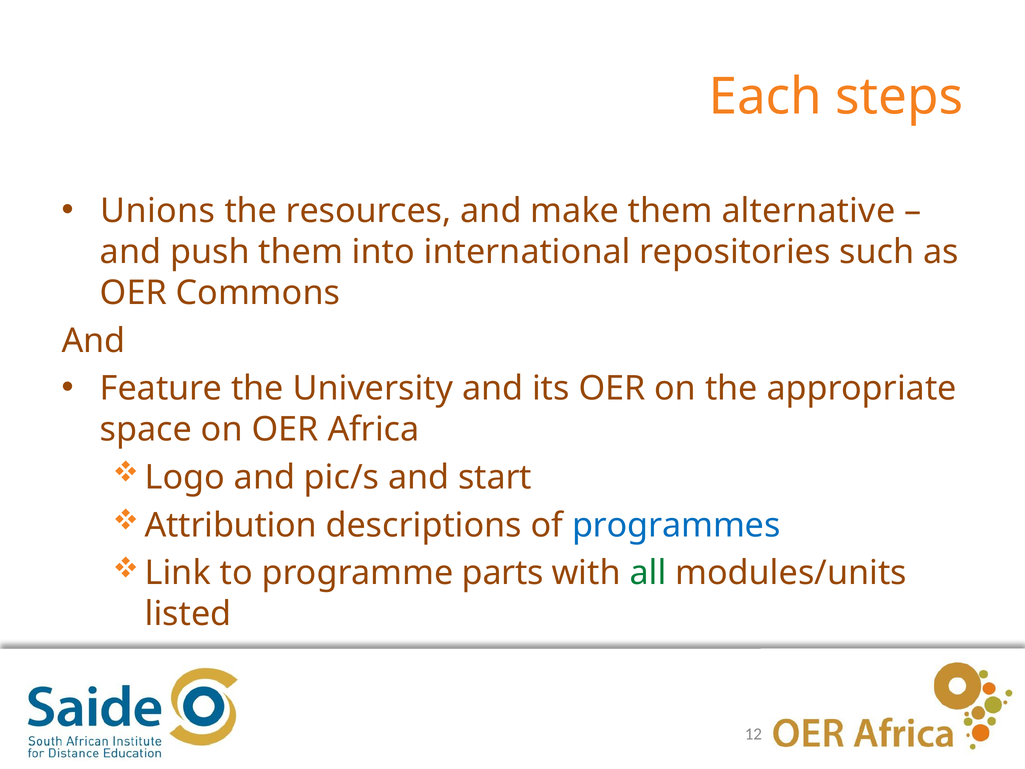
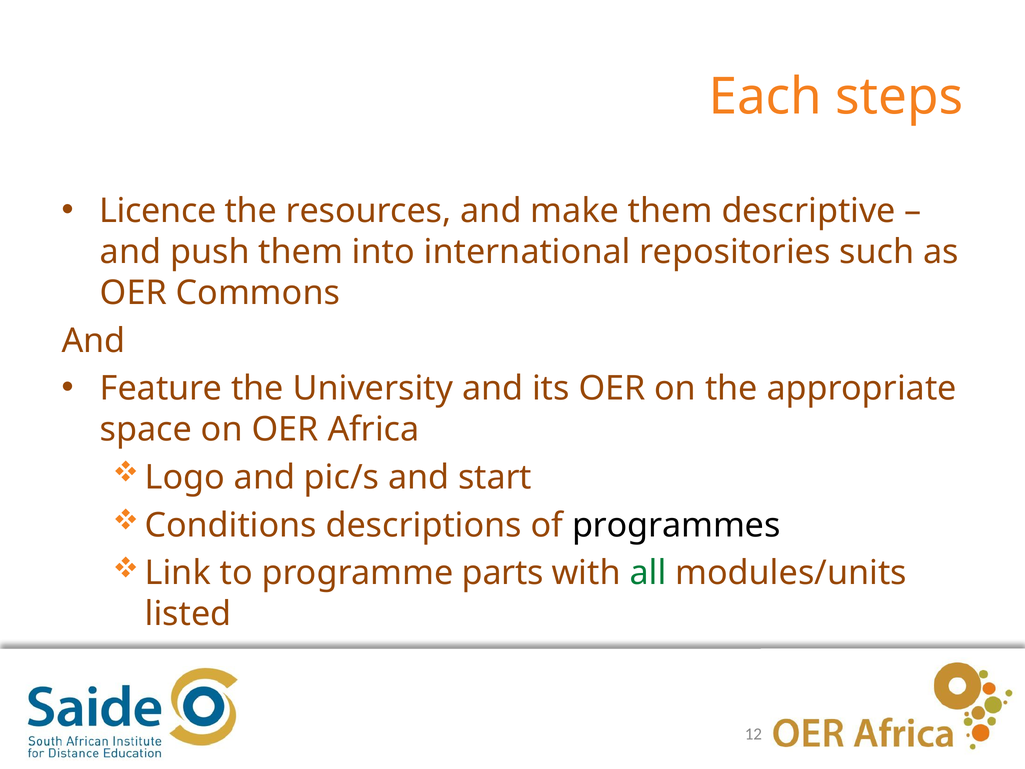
Unions: Unions -> Licence
alternative: alternative -> descriptive
Attribution: Attribution -> Conditions
programmes colour: blue -> black
